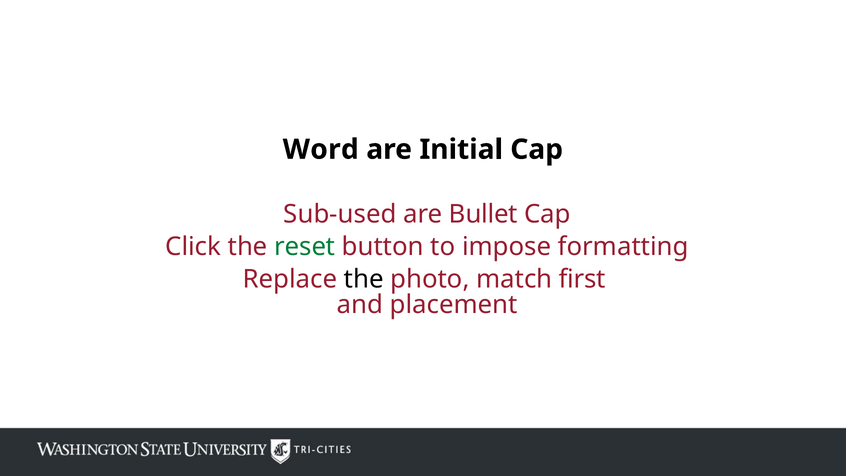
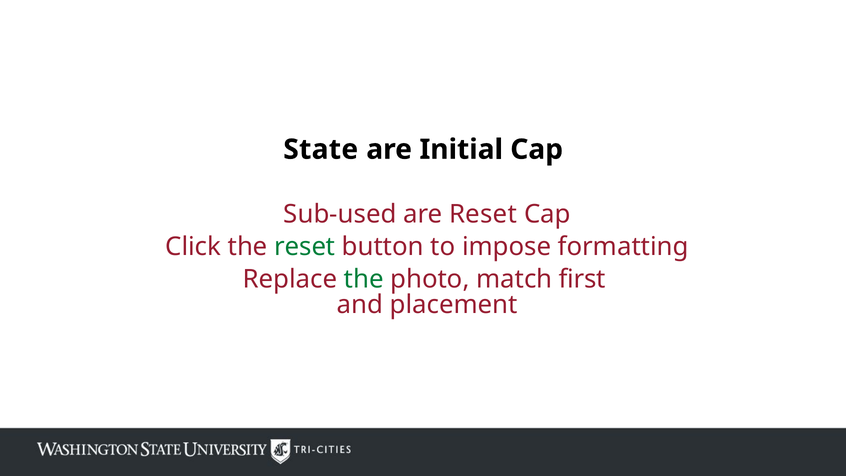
Word: Word -> State
are Bullet: Bullet -> Reset
the at (364, 279) colour: black -> green
